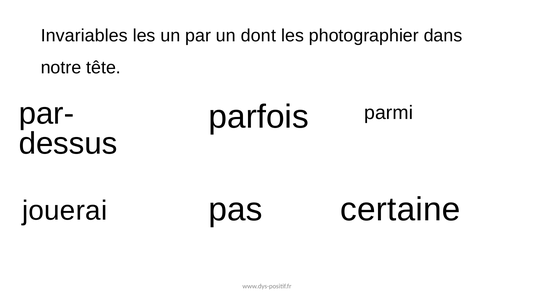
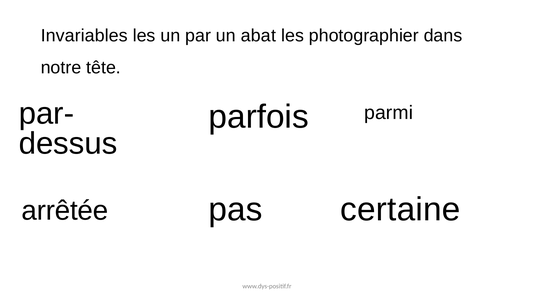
dont: dont -> abat
jouerai: jouerai -> arrêtée
